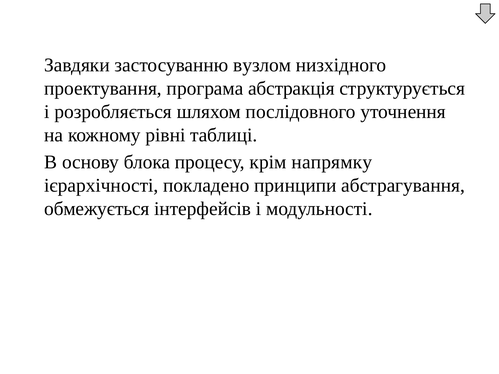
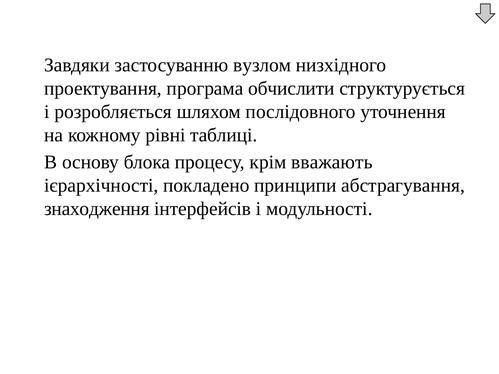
абстракція: абстракція -> обчислити
напрямку: напрямку -> вважають
обмежується: обмежується -> знаходження
